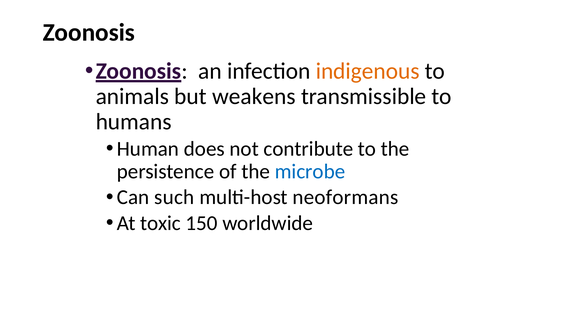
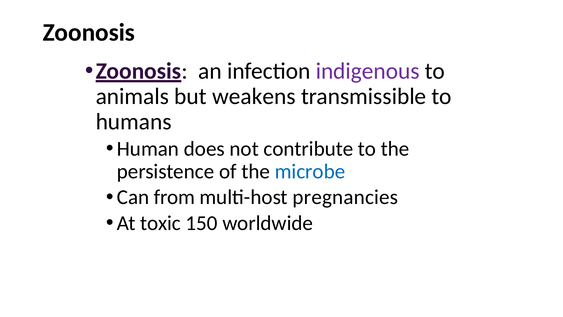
indigenous colour: orange -> purple
such: such -> from
neoformans: neoformans -> pregnancies
